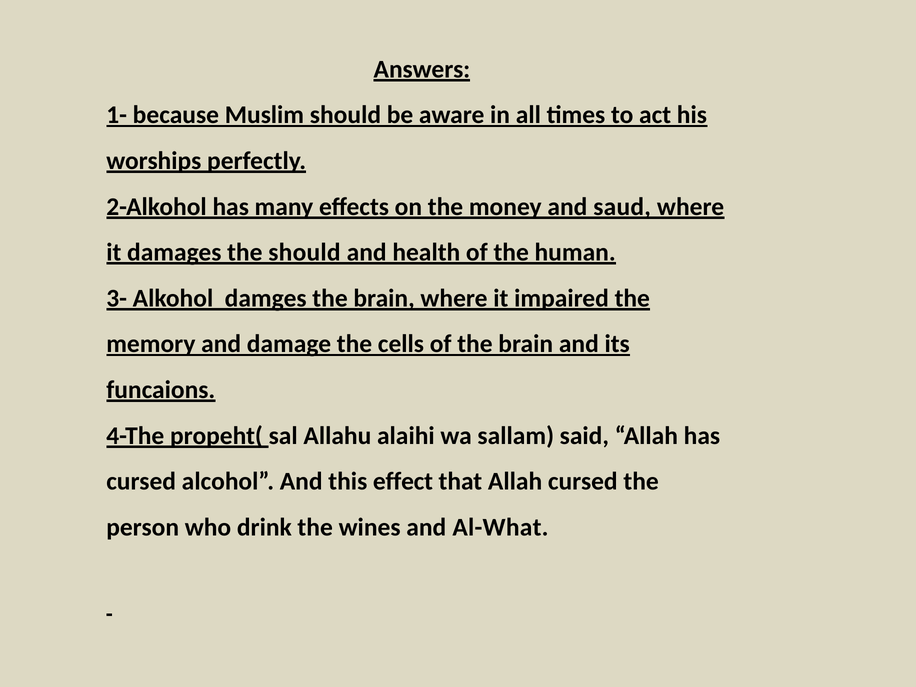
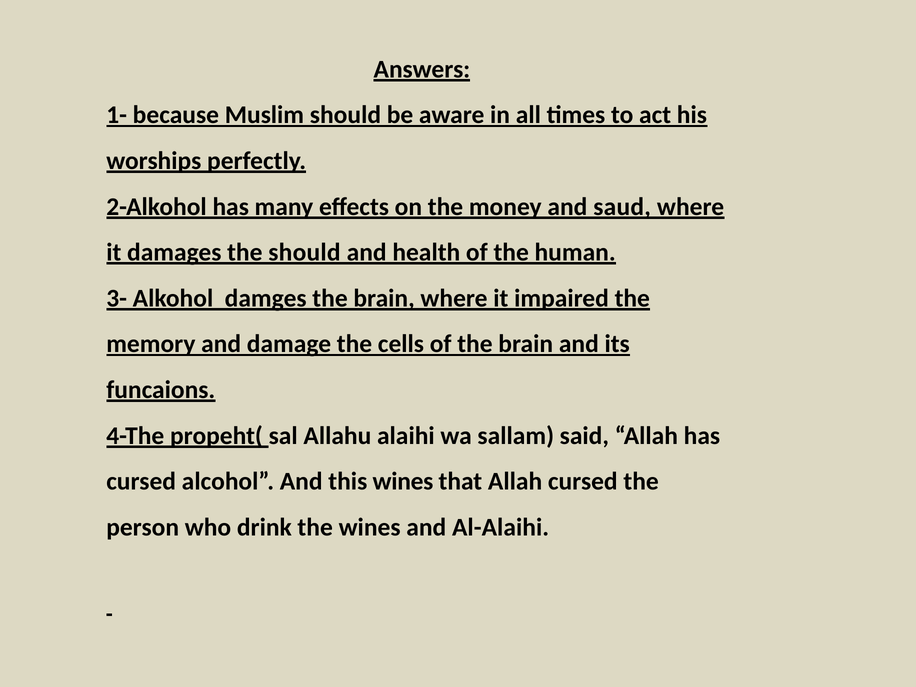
this effect: effect -> wines
Al-What: Al-What -> Al-Alaihi
